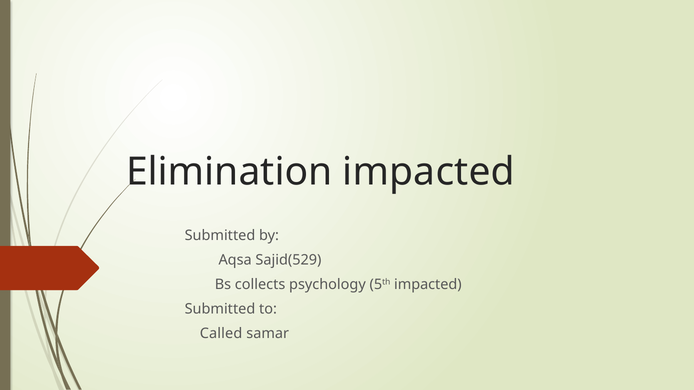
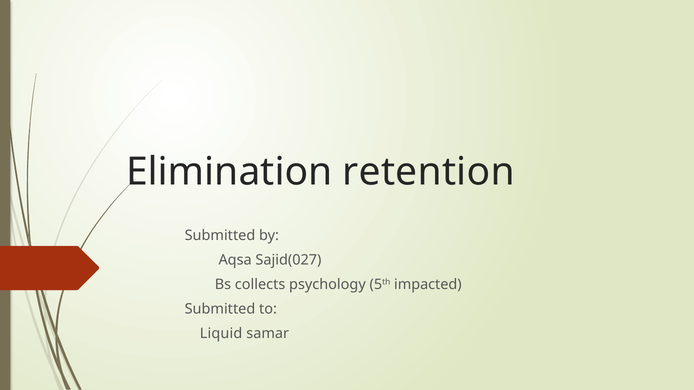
Elimination impacted: impacted -> retention
Sajid(529: Sajid(529 -> Sajid(027
Called: Called -> Liquid
